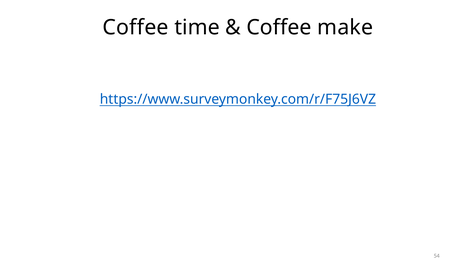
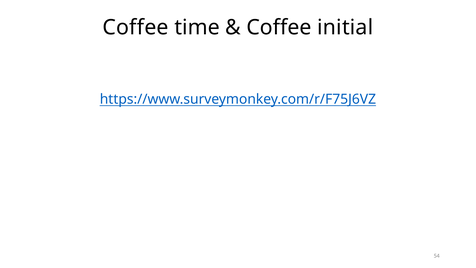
make: make -> initial
